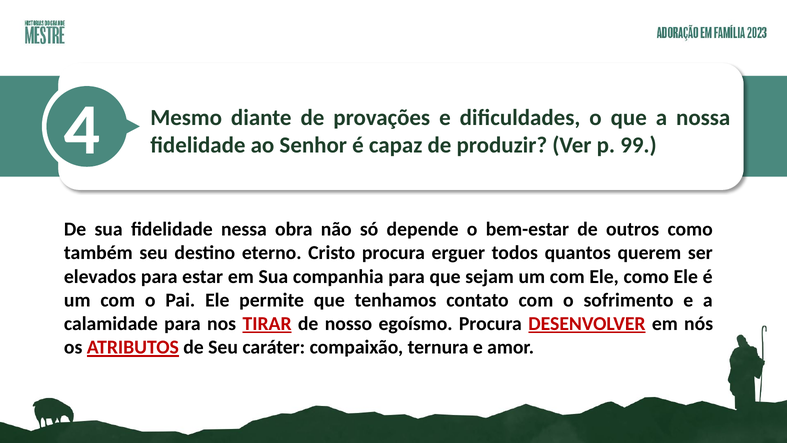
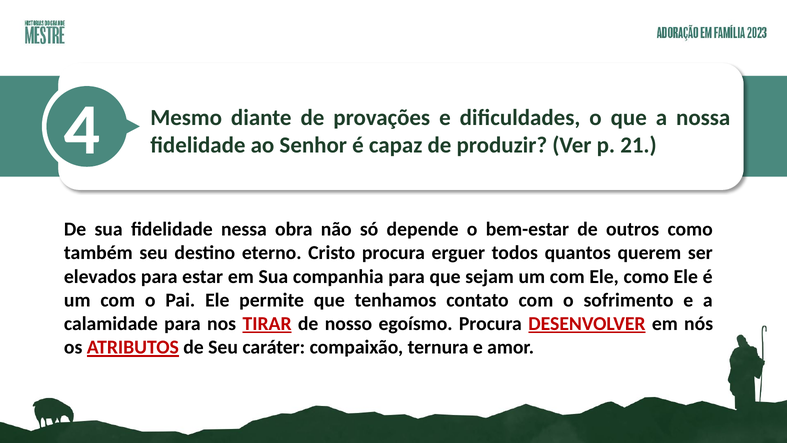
99: 99 -> 21
